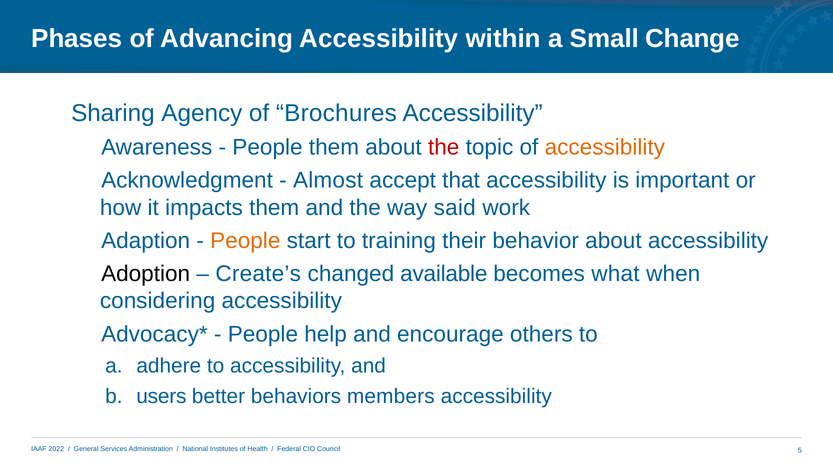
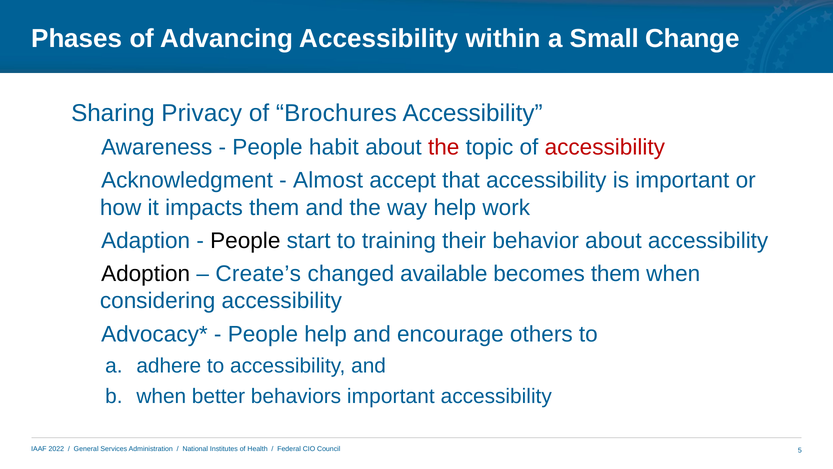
Agency: Agency -> Privacy
People them: them -> habit
accessibility at (605, 147) colour: orange -> red
way said: said -> help
People at (245, 241) colour: orange -> black
becomes what: what -> them
users at (161, 396): users -> when
behaviors members: members -> important
